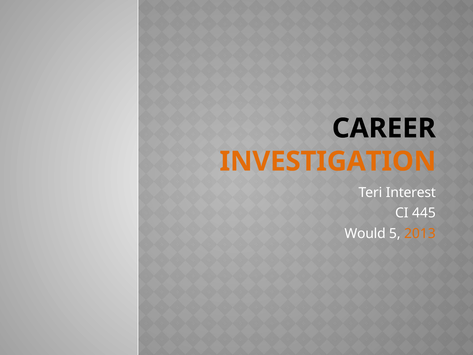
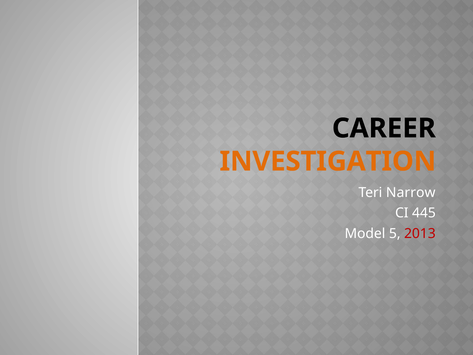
Interest: Interest -> Narrow
Would: Would -> Model
2013 colour: orange -> red
